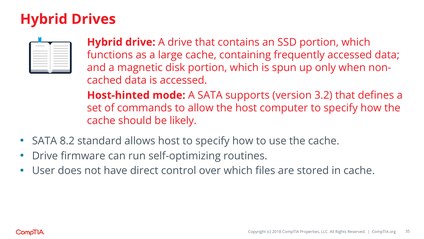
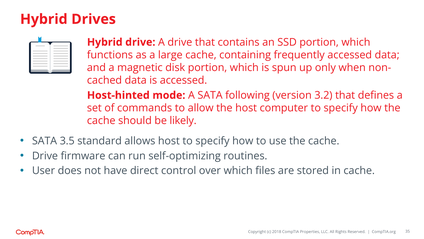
supports: supports -> following
8.2: 8.2 -> 3.5
